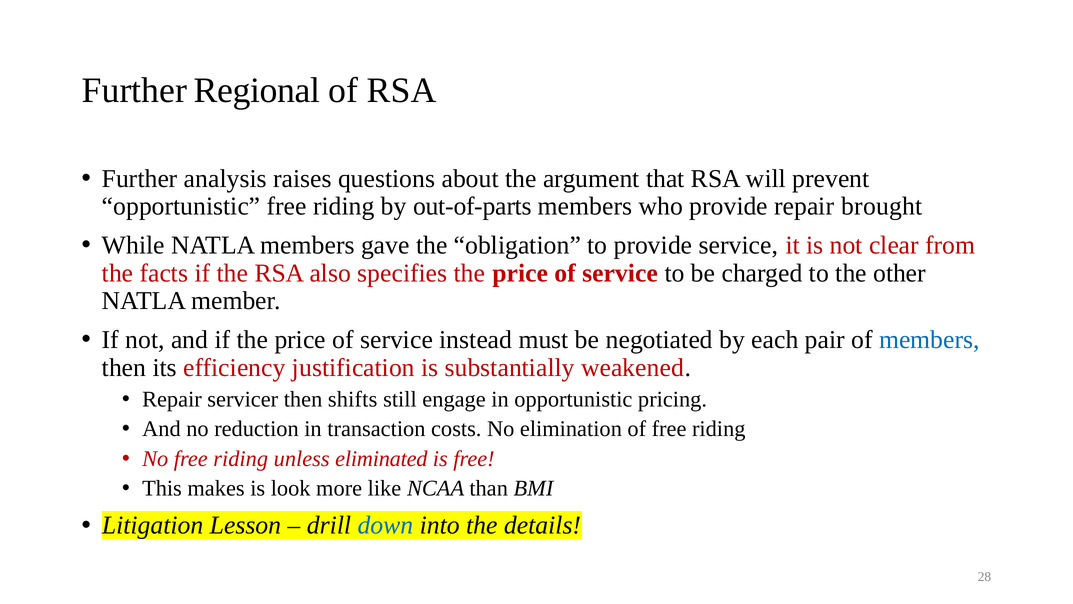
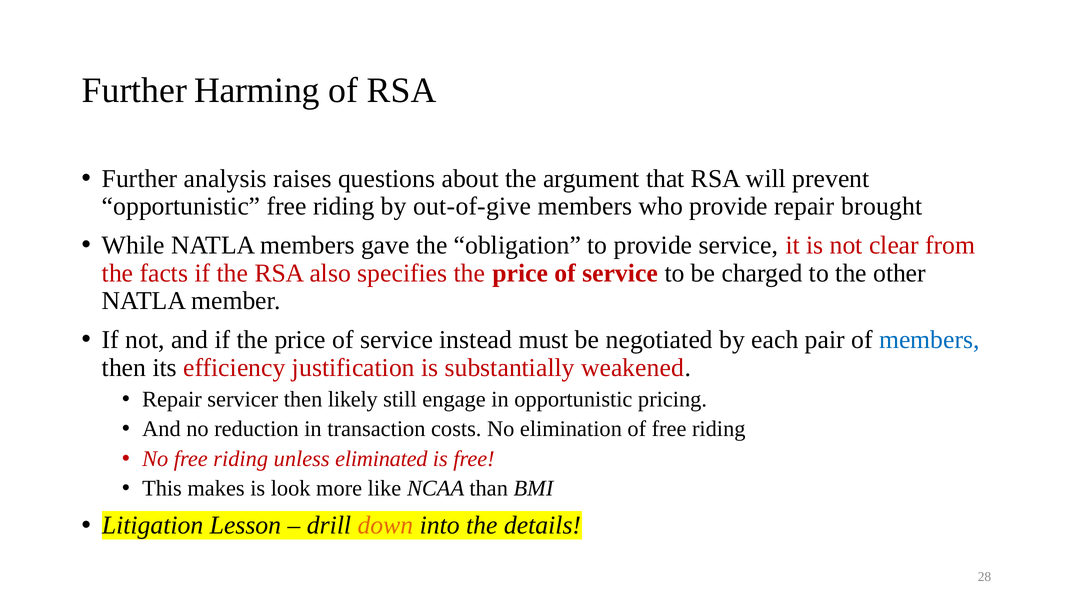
Regional: Regional -> Harming
out-of-parts: out-of-parts -> out-of-give
shifts: shifts -> likely
down colour: blue -> orange
